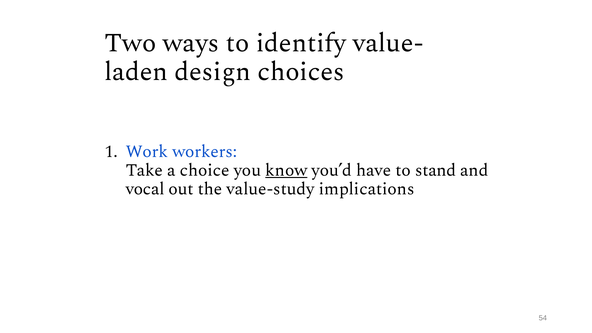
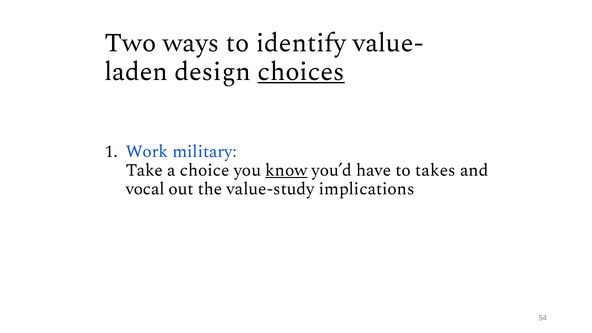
choices underline: none -> present
workers: workers -> military
stand: stand -> takes
